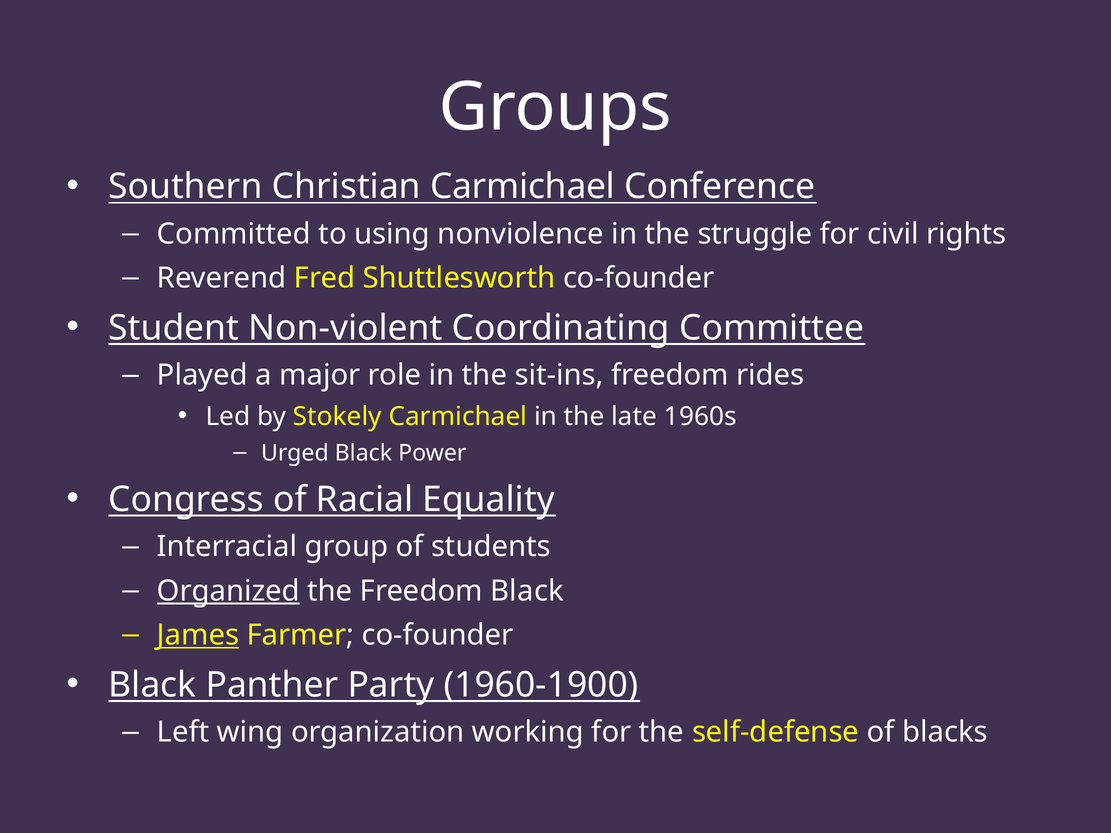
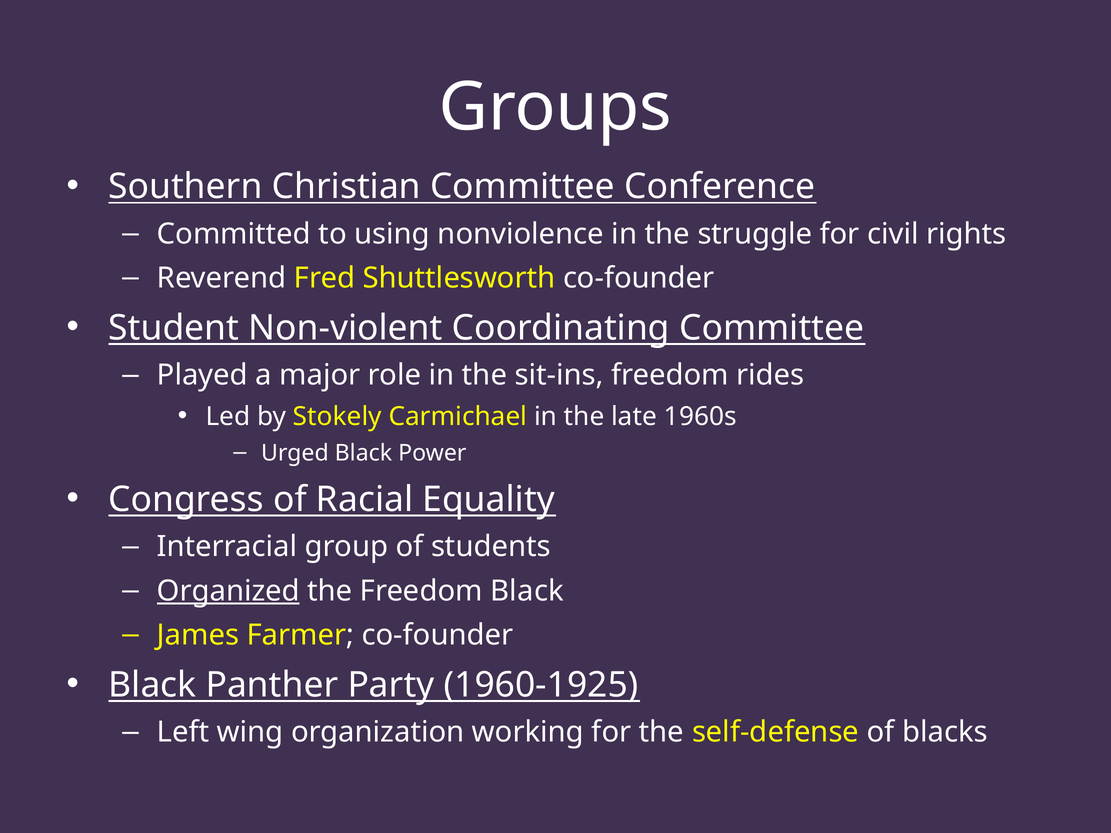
Christian Carmichael: Carmichael -> Committee
James underline: present -> none
1960-1900: 1960-1900 -> 1960-1925
